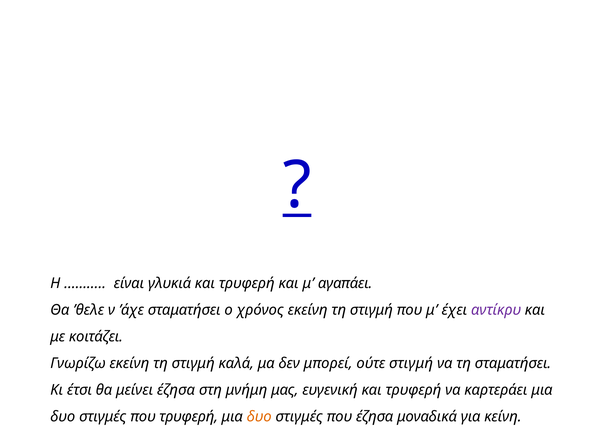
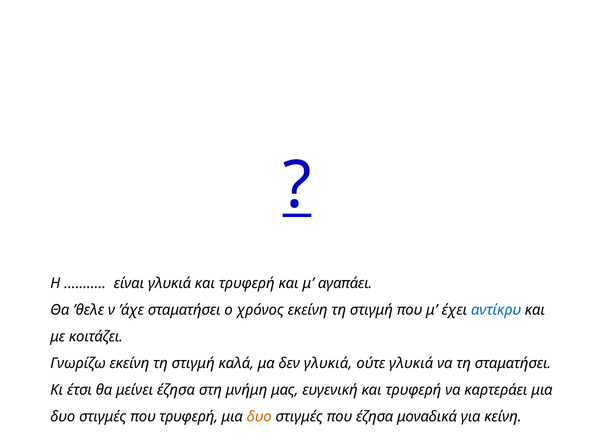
αντίκρυ colour: purple -> blue
δεν μπορεί: μπορεί -> γλυκιά
ούτε στιγμή: στιγμή -> γλυκιά
